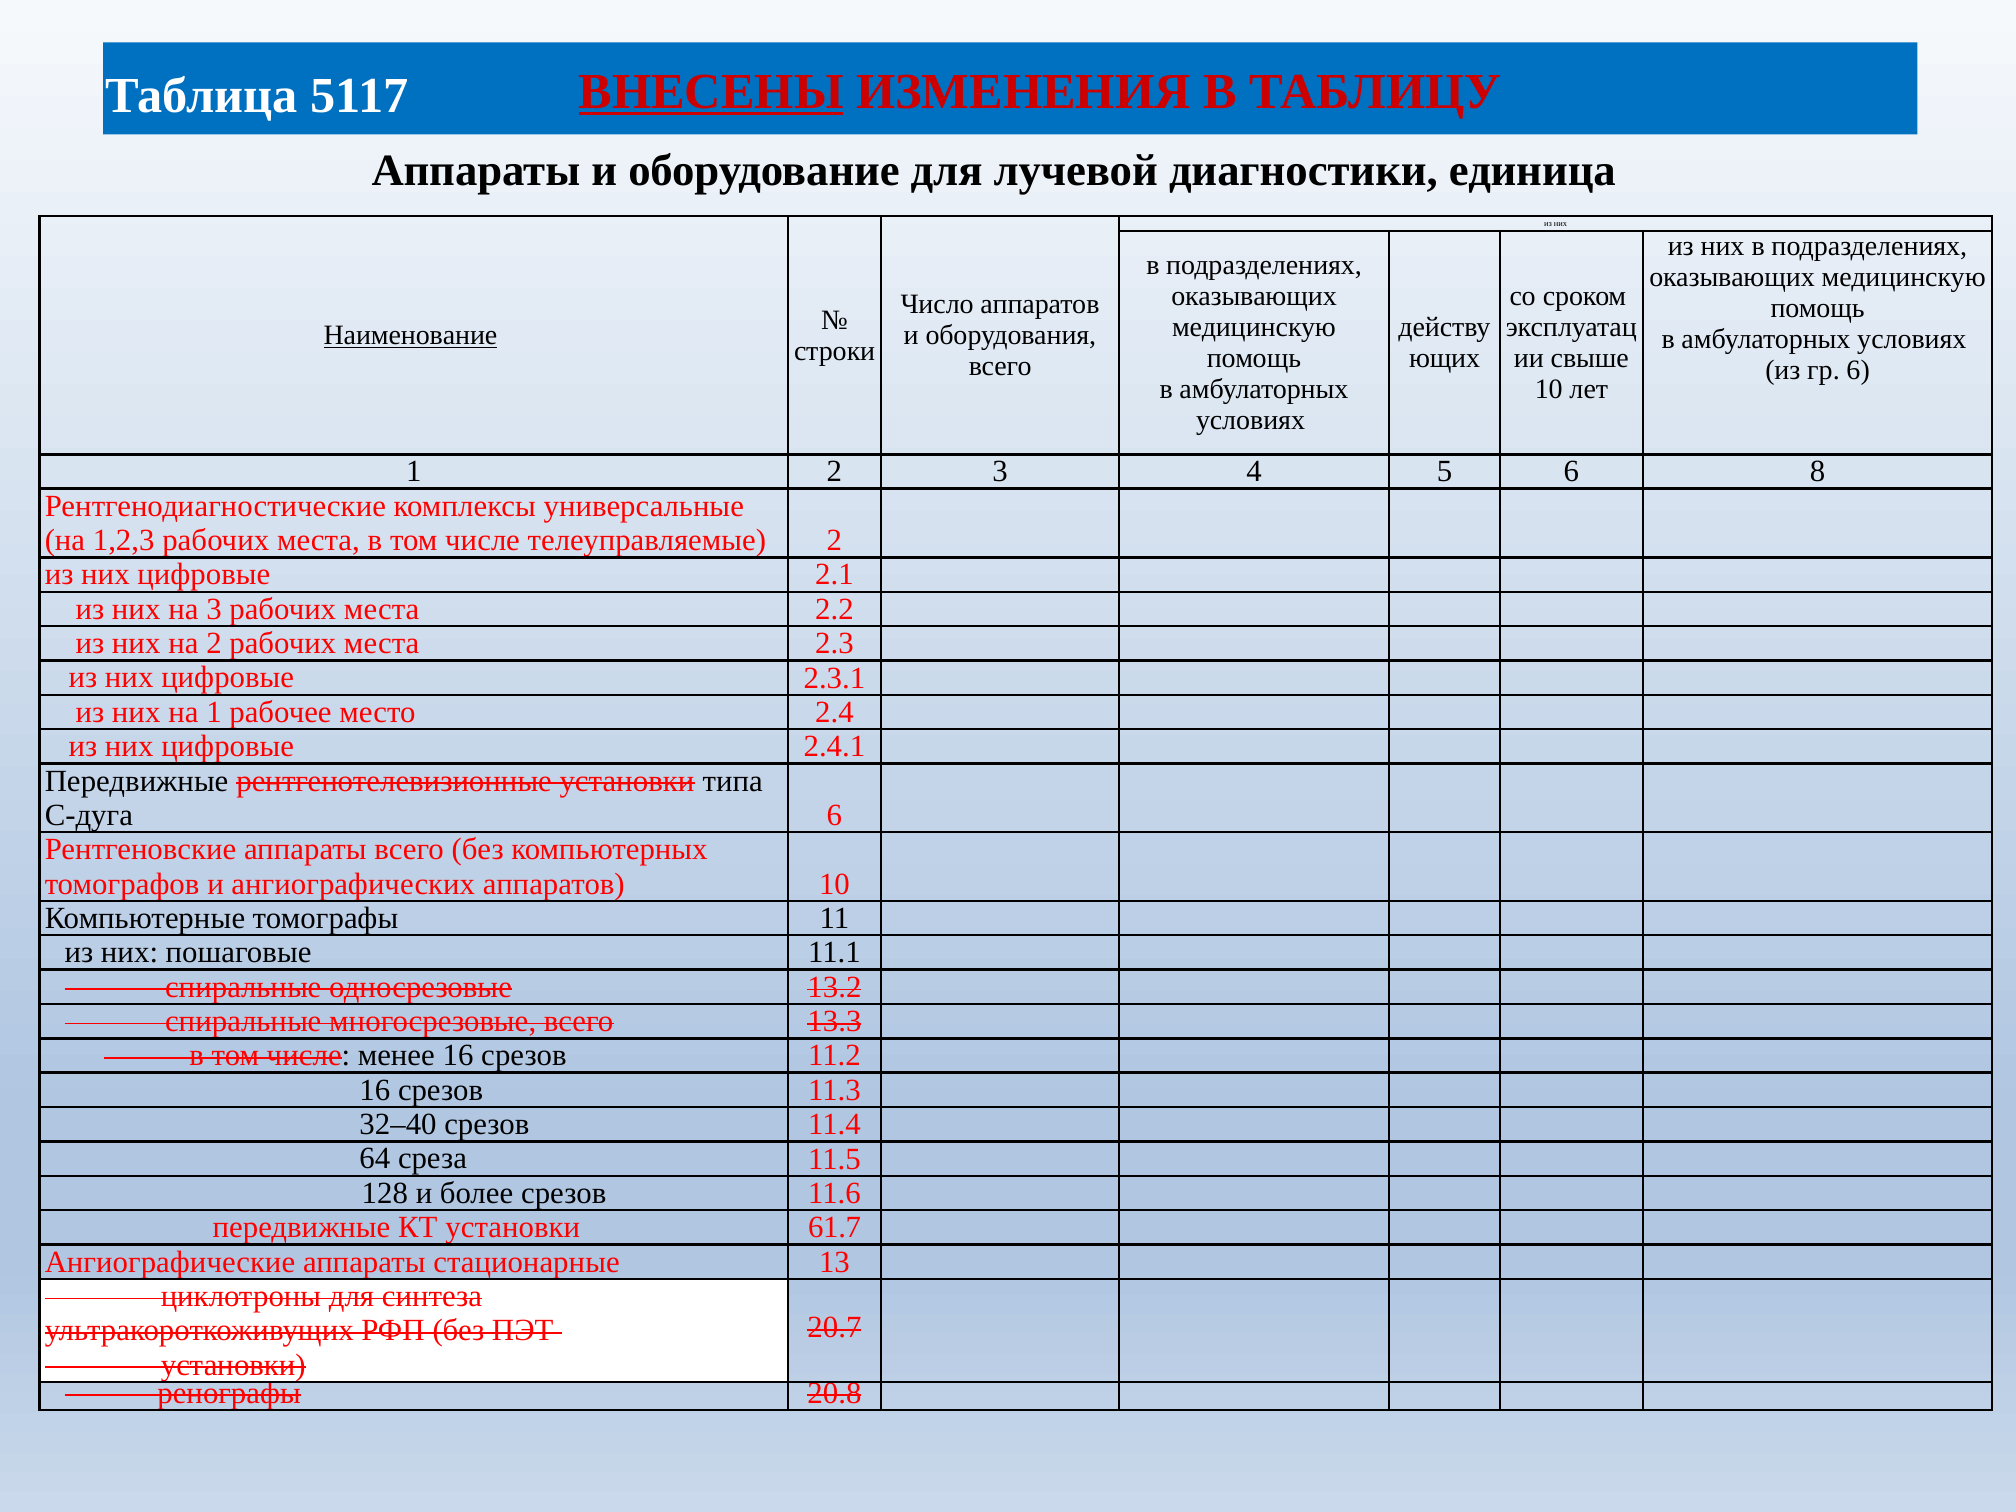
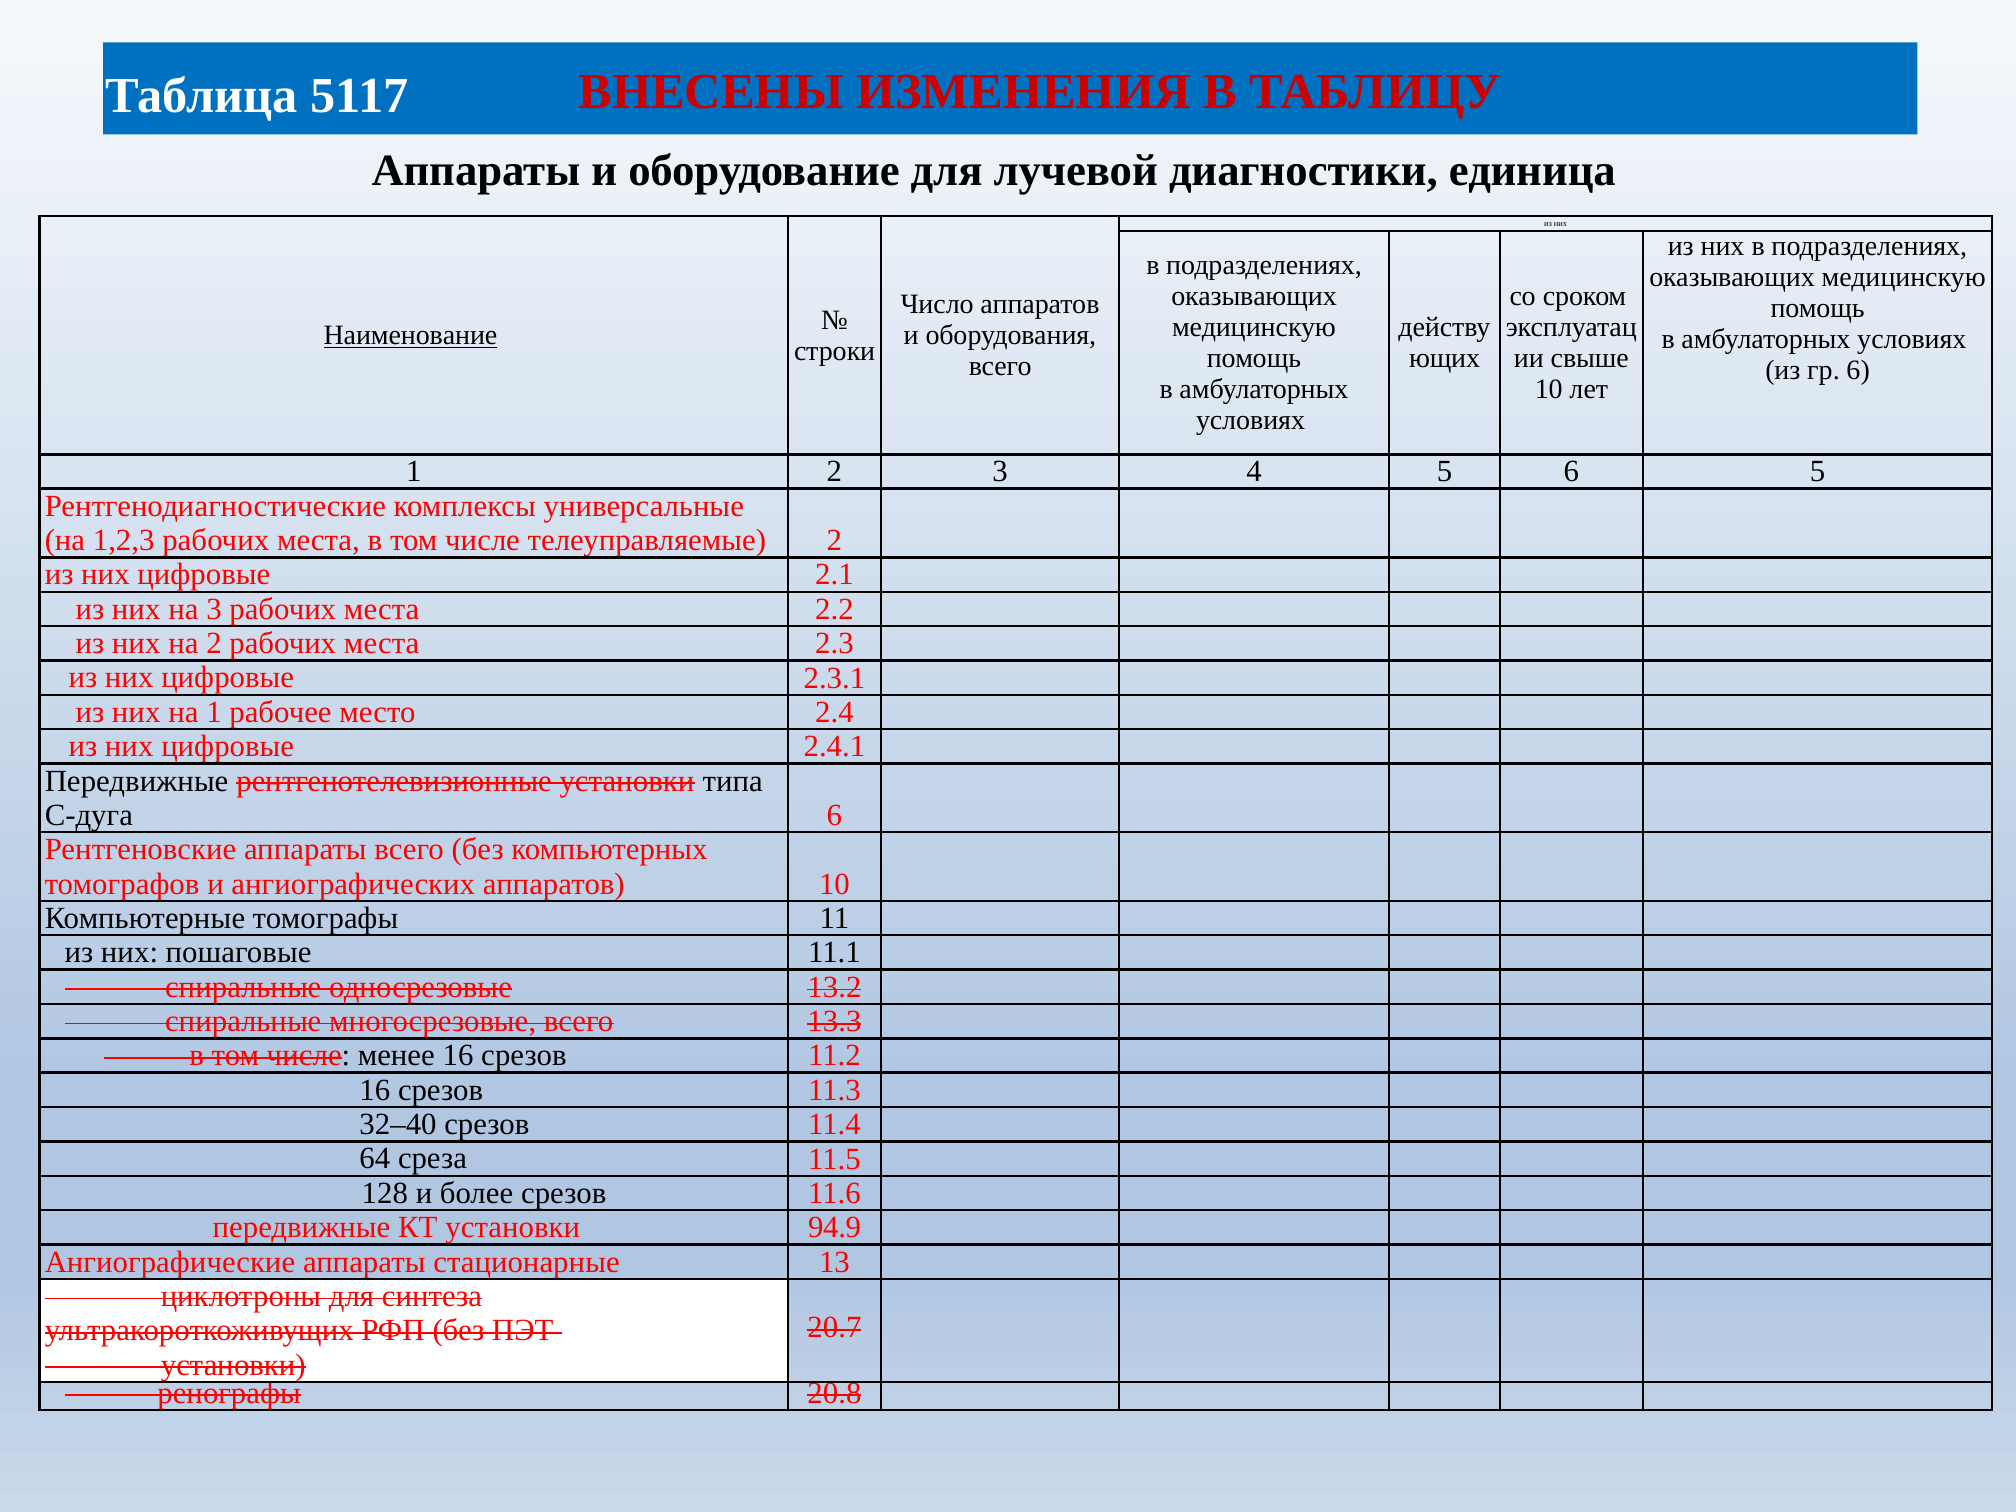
ВНЕСЕНЫ underline: present -> none
6 8: 8 -> 5
61.7: 61.7 -> 94.9
